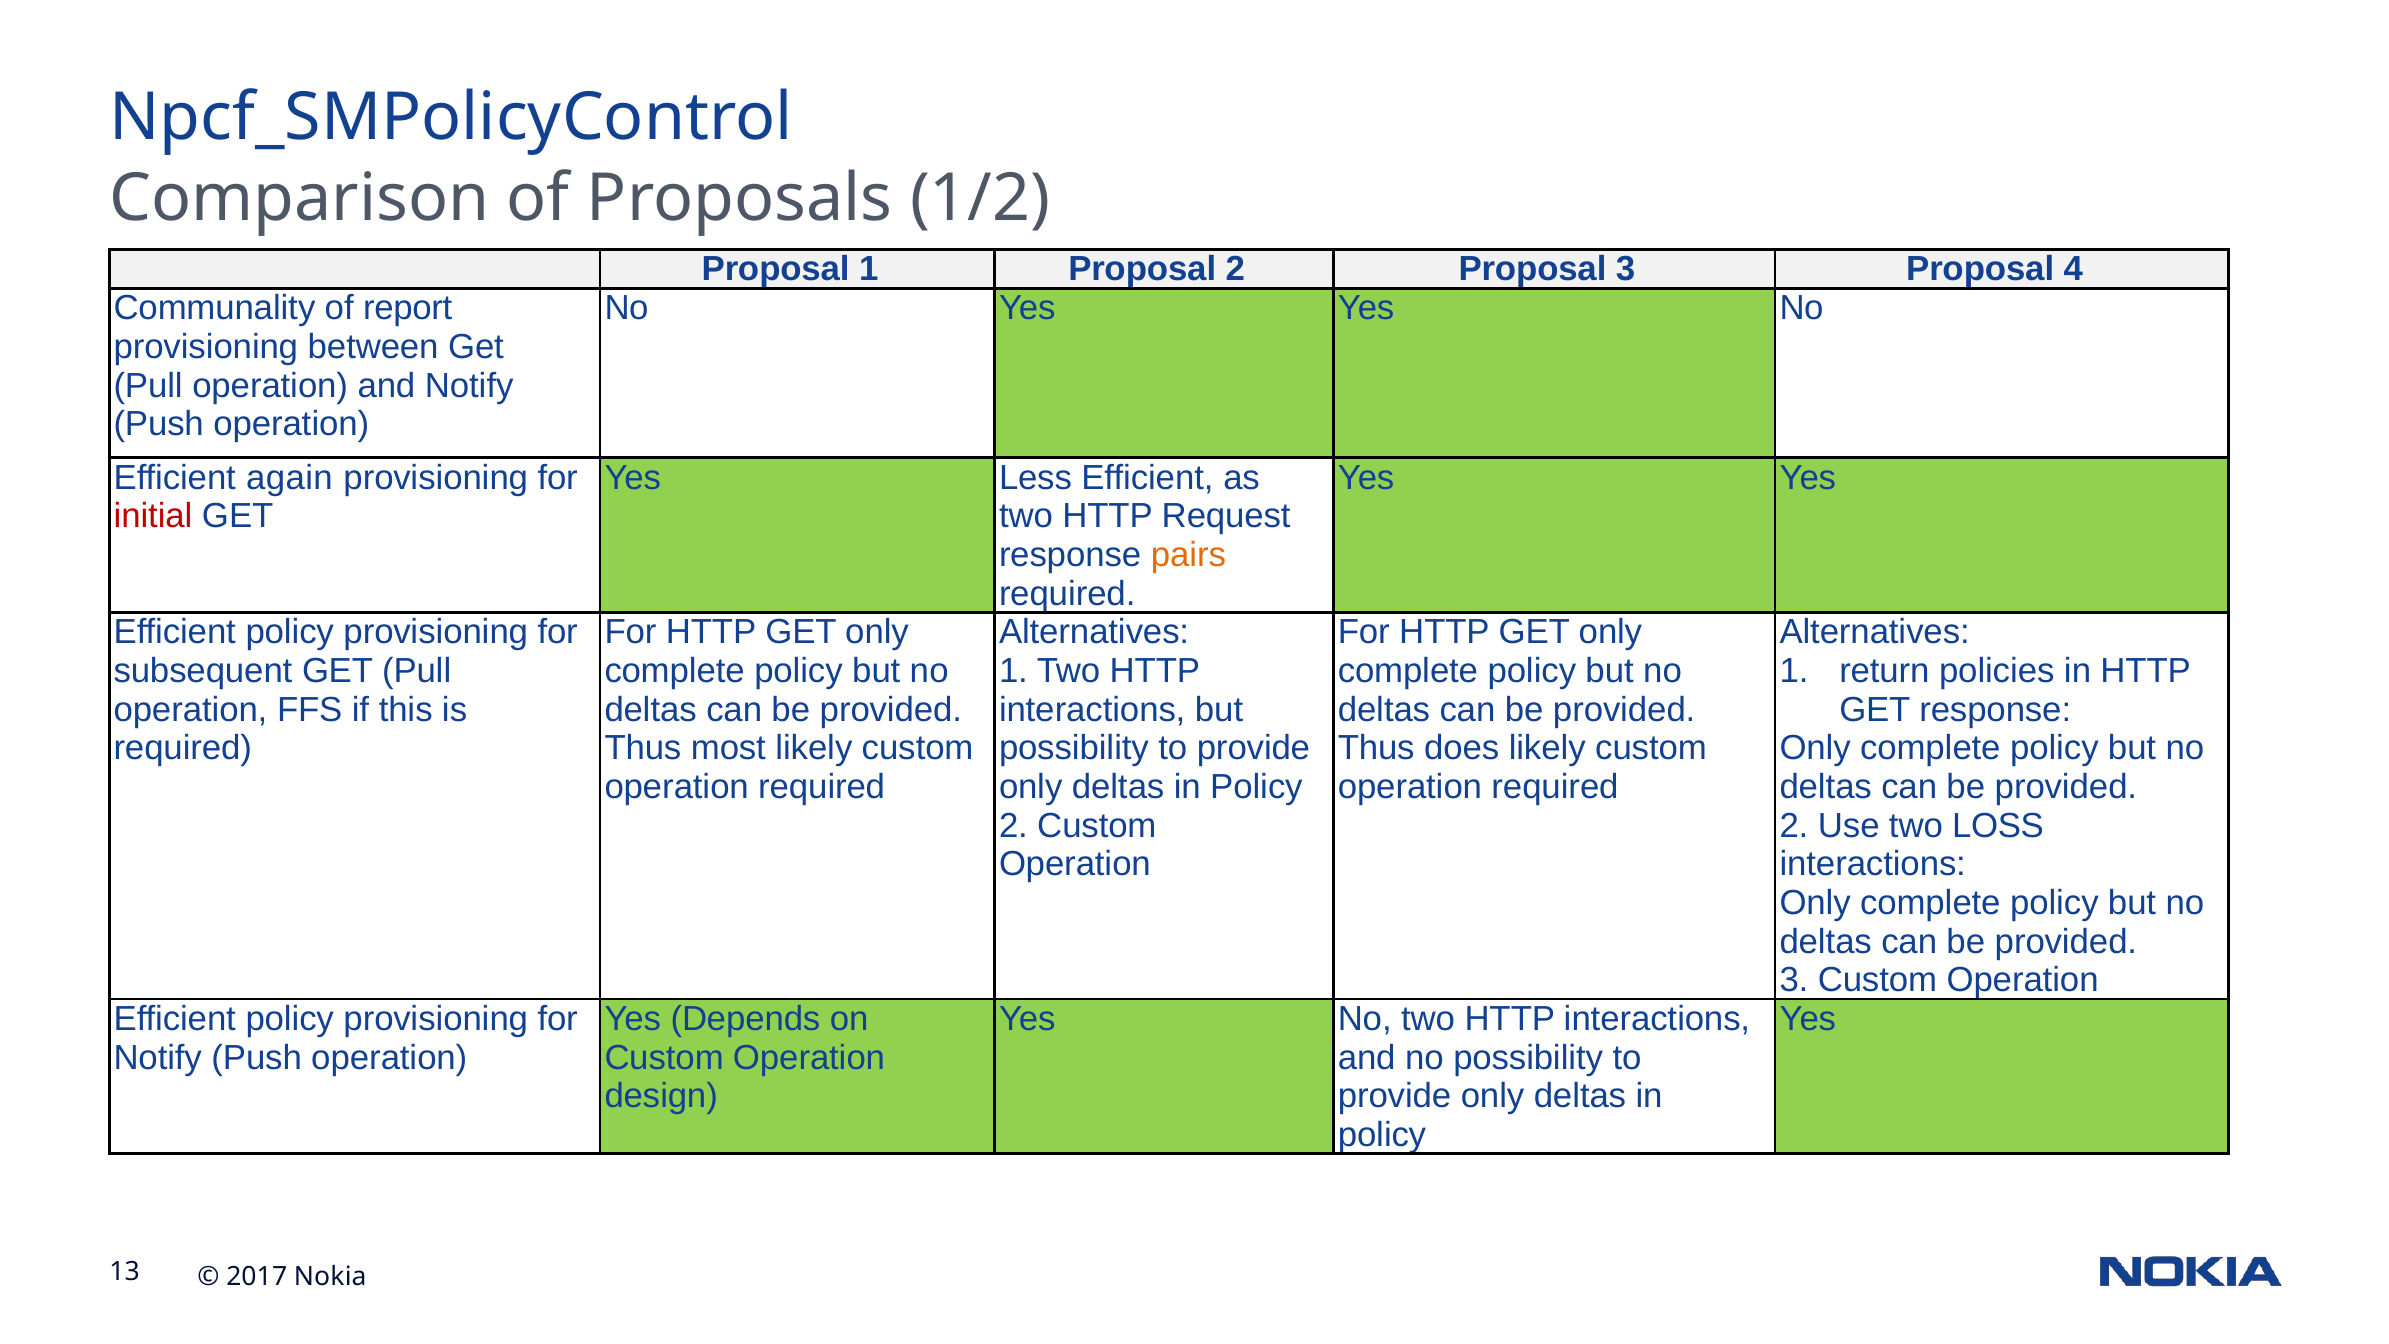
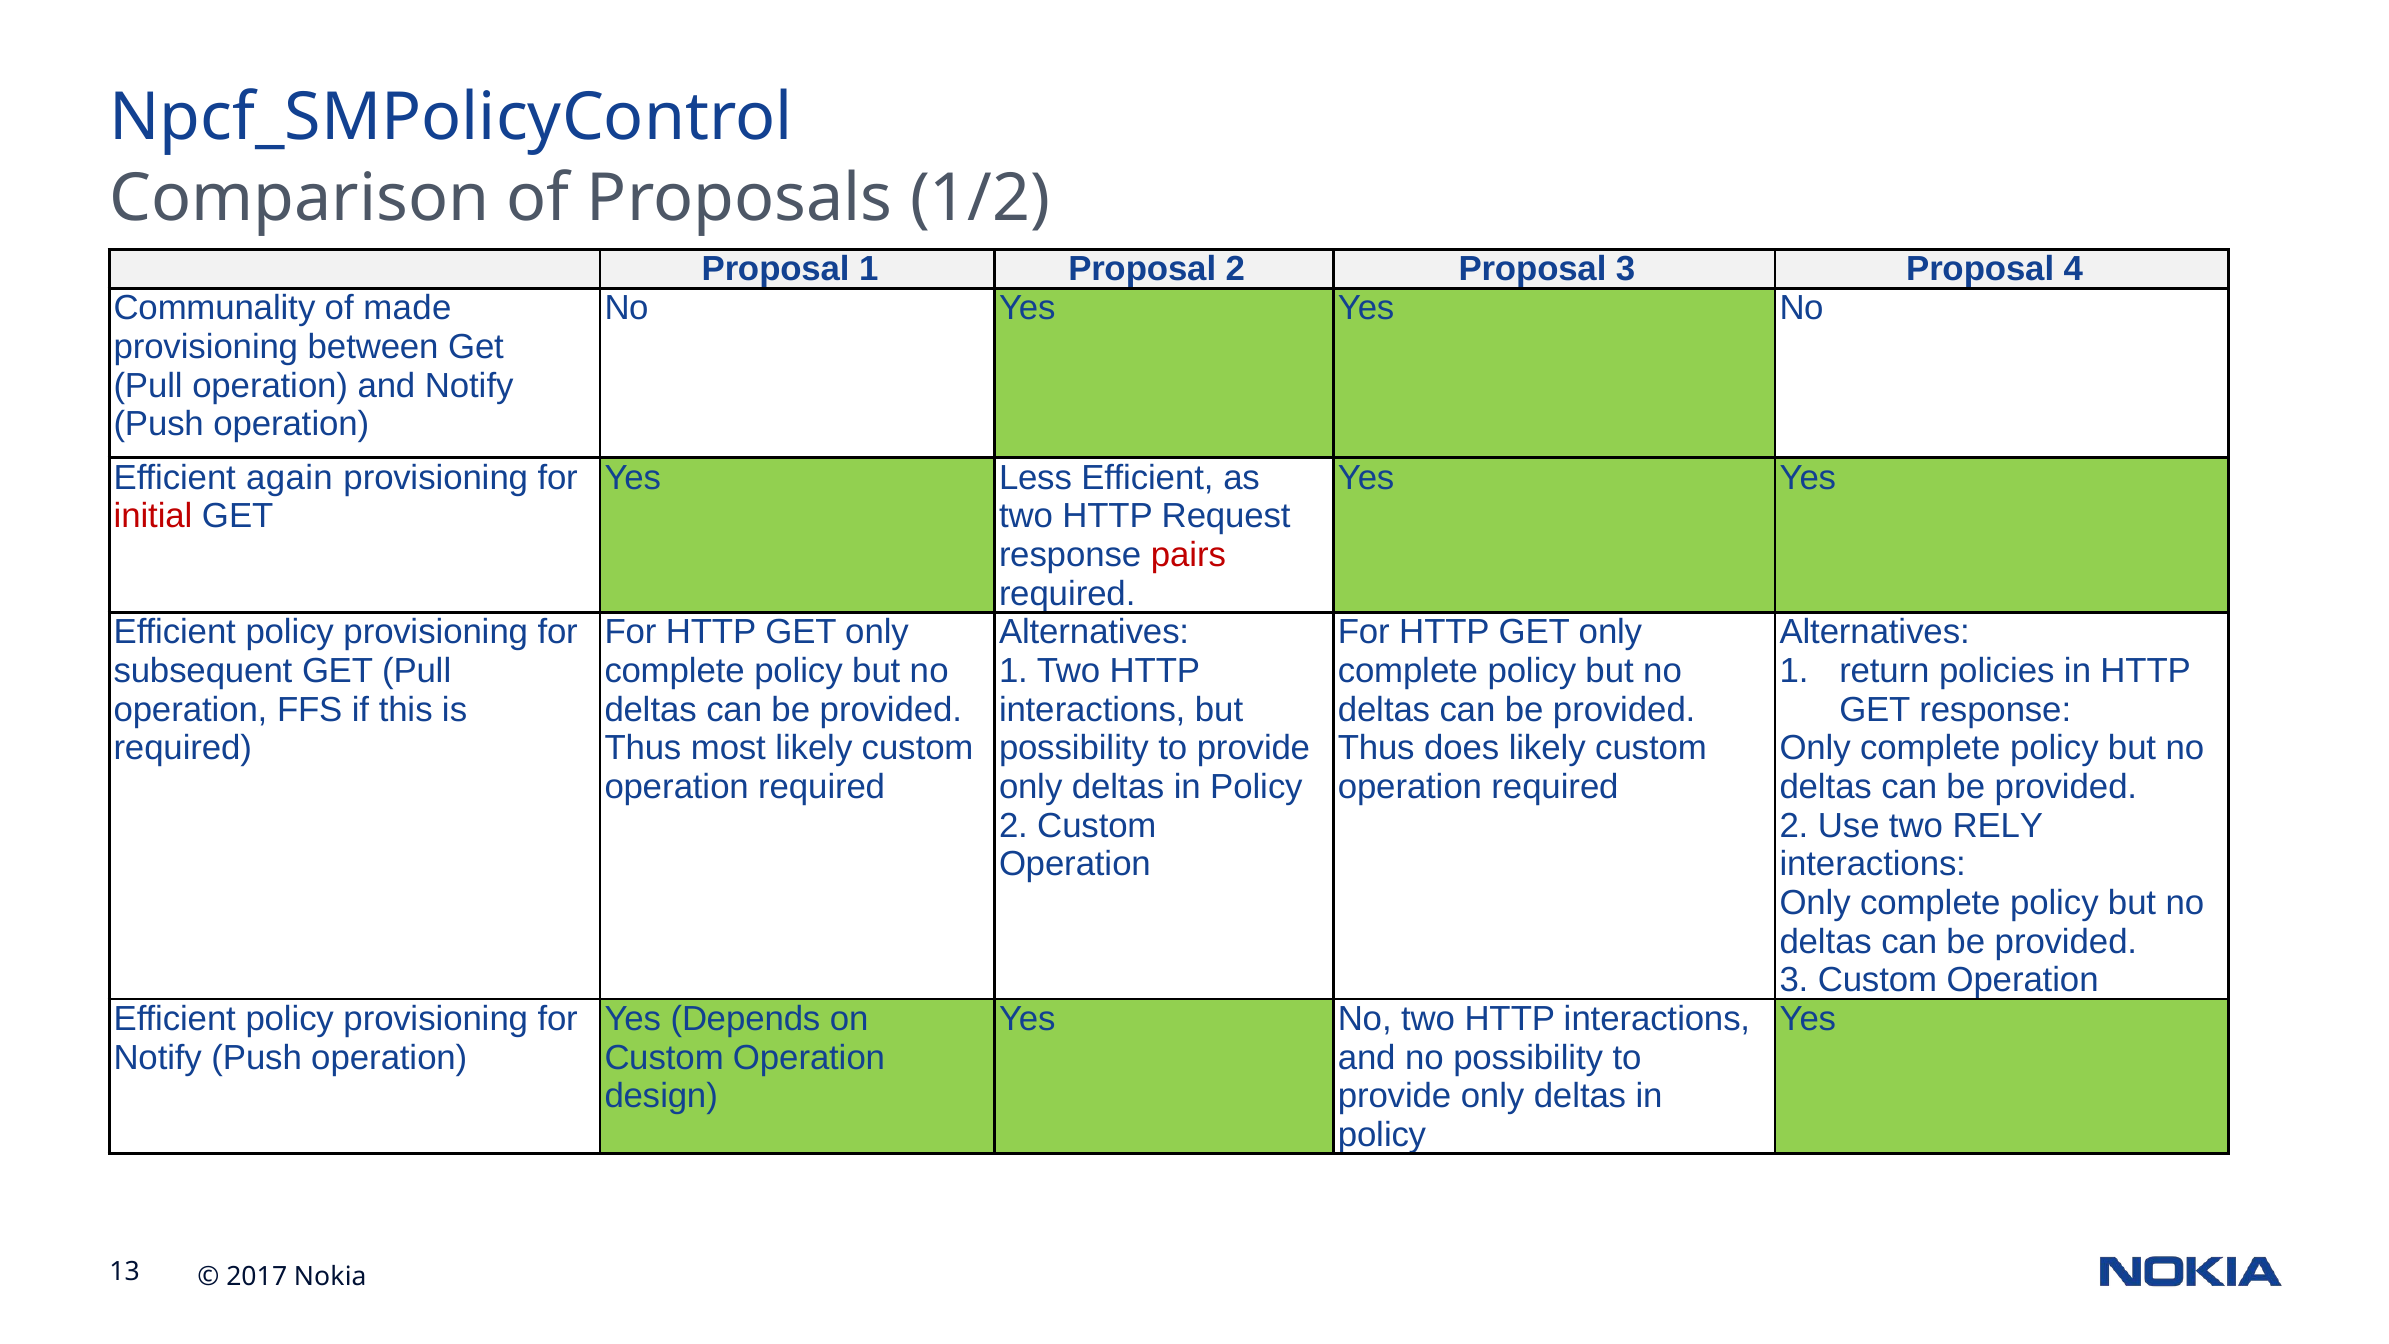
report: report -> made
pairs colour: orange -> red
LOSS: LOSS -> RELY
